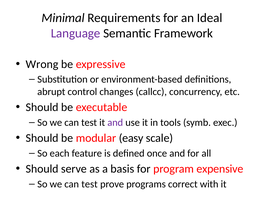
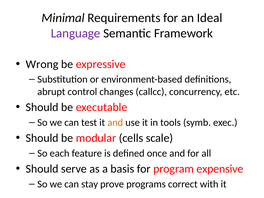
and at (115, 122) colour: purple -> orange
easy: easy -> cells
test at (90, 184): test -> stay
